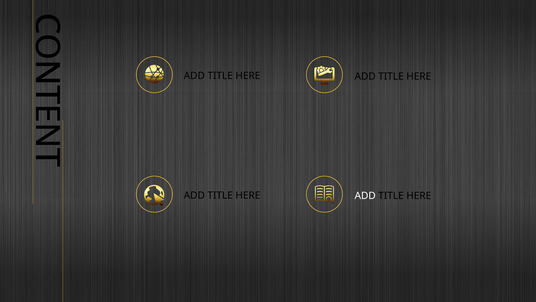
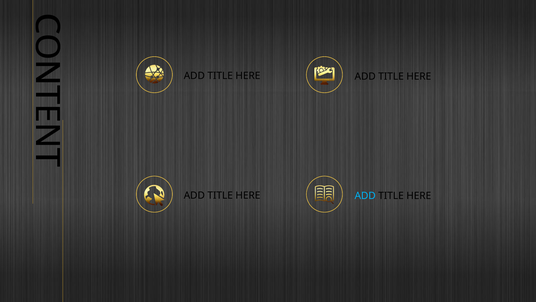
ADD at (365, 196) colour: white -> light blue
